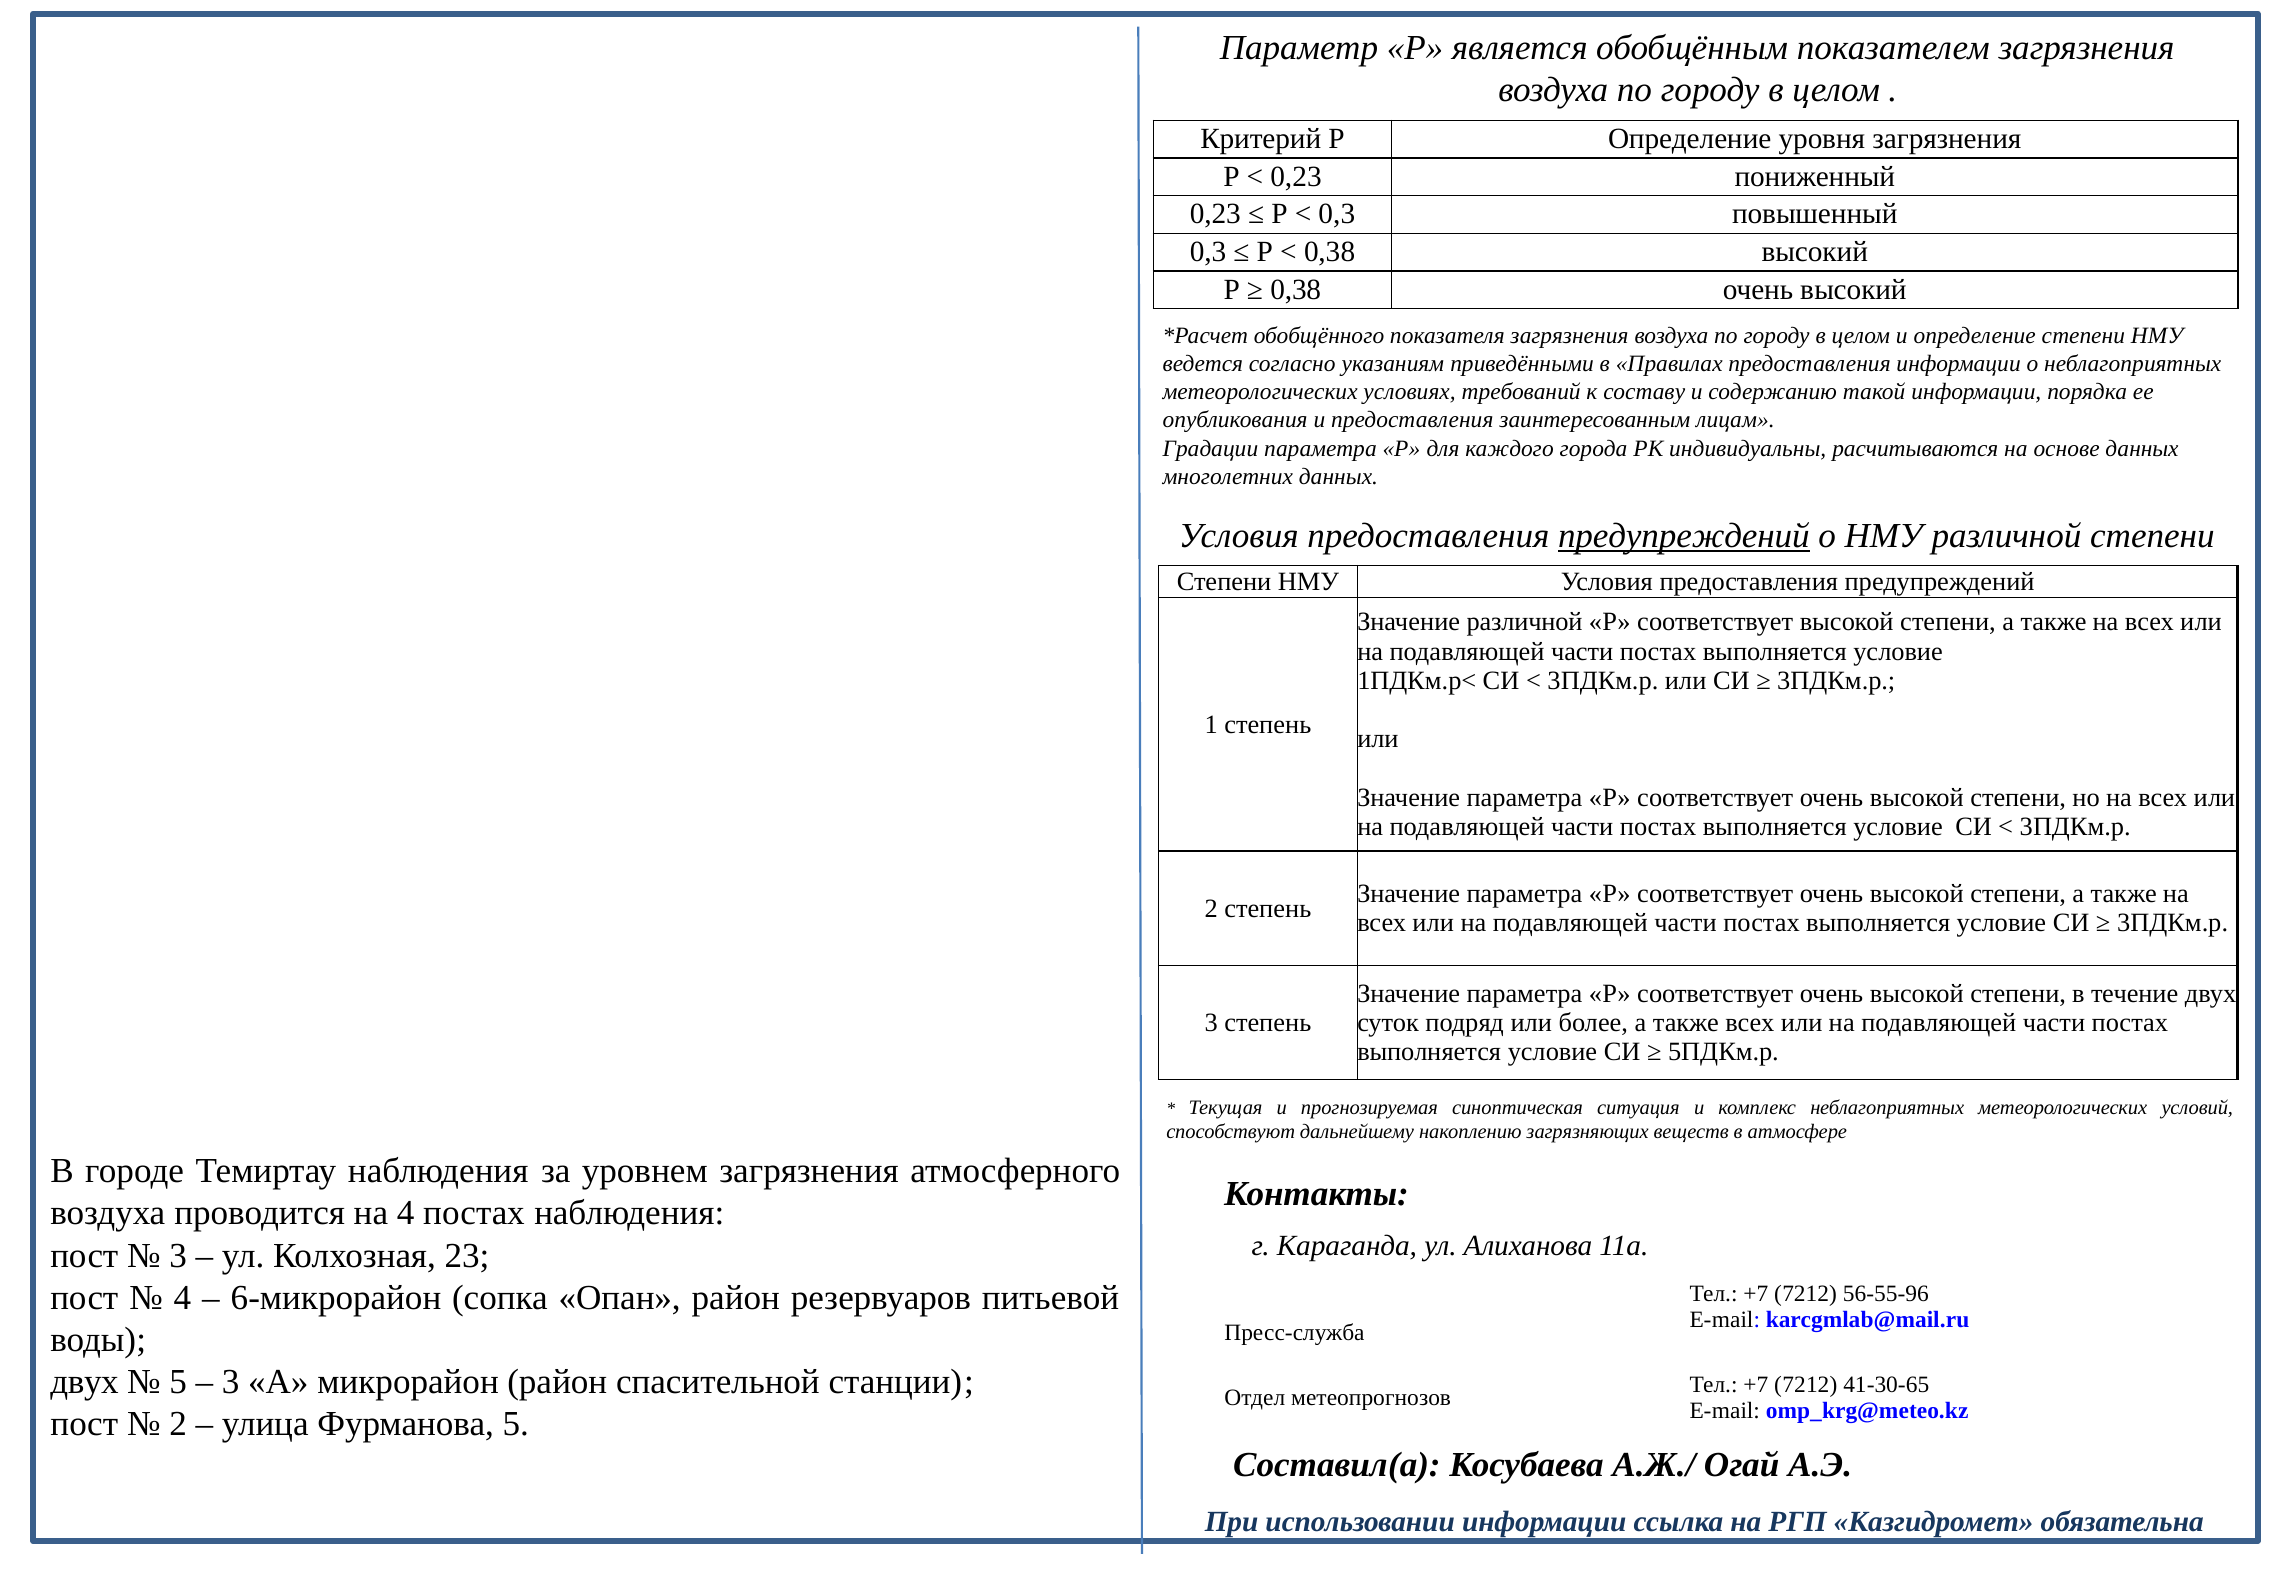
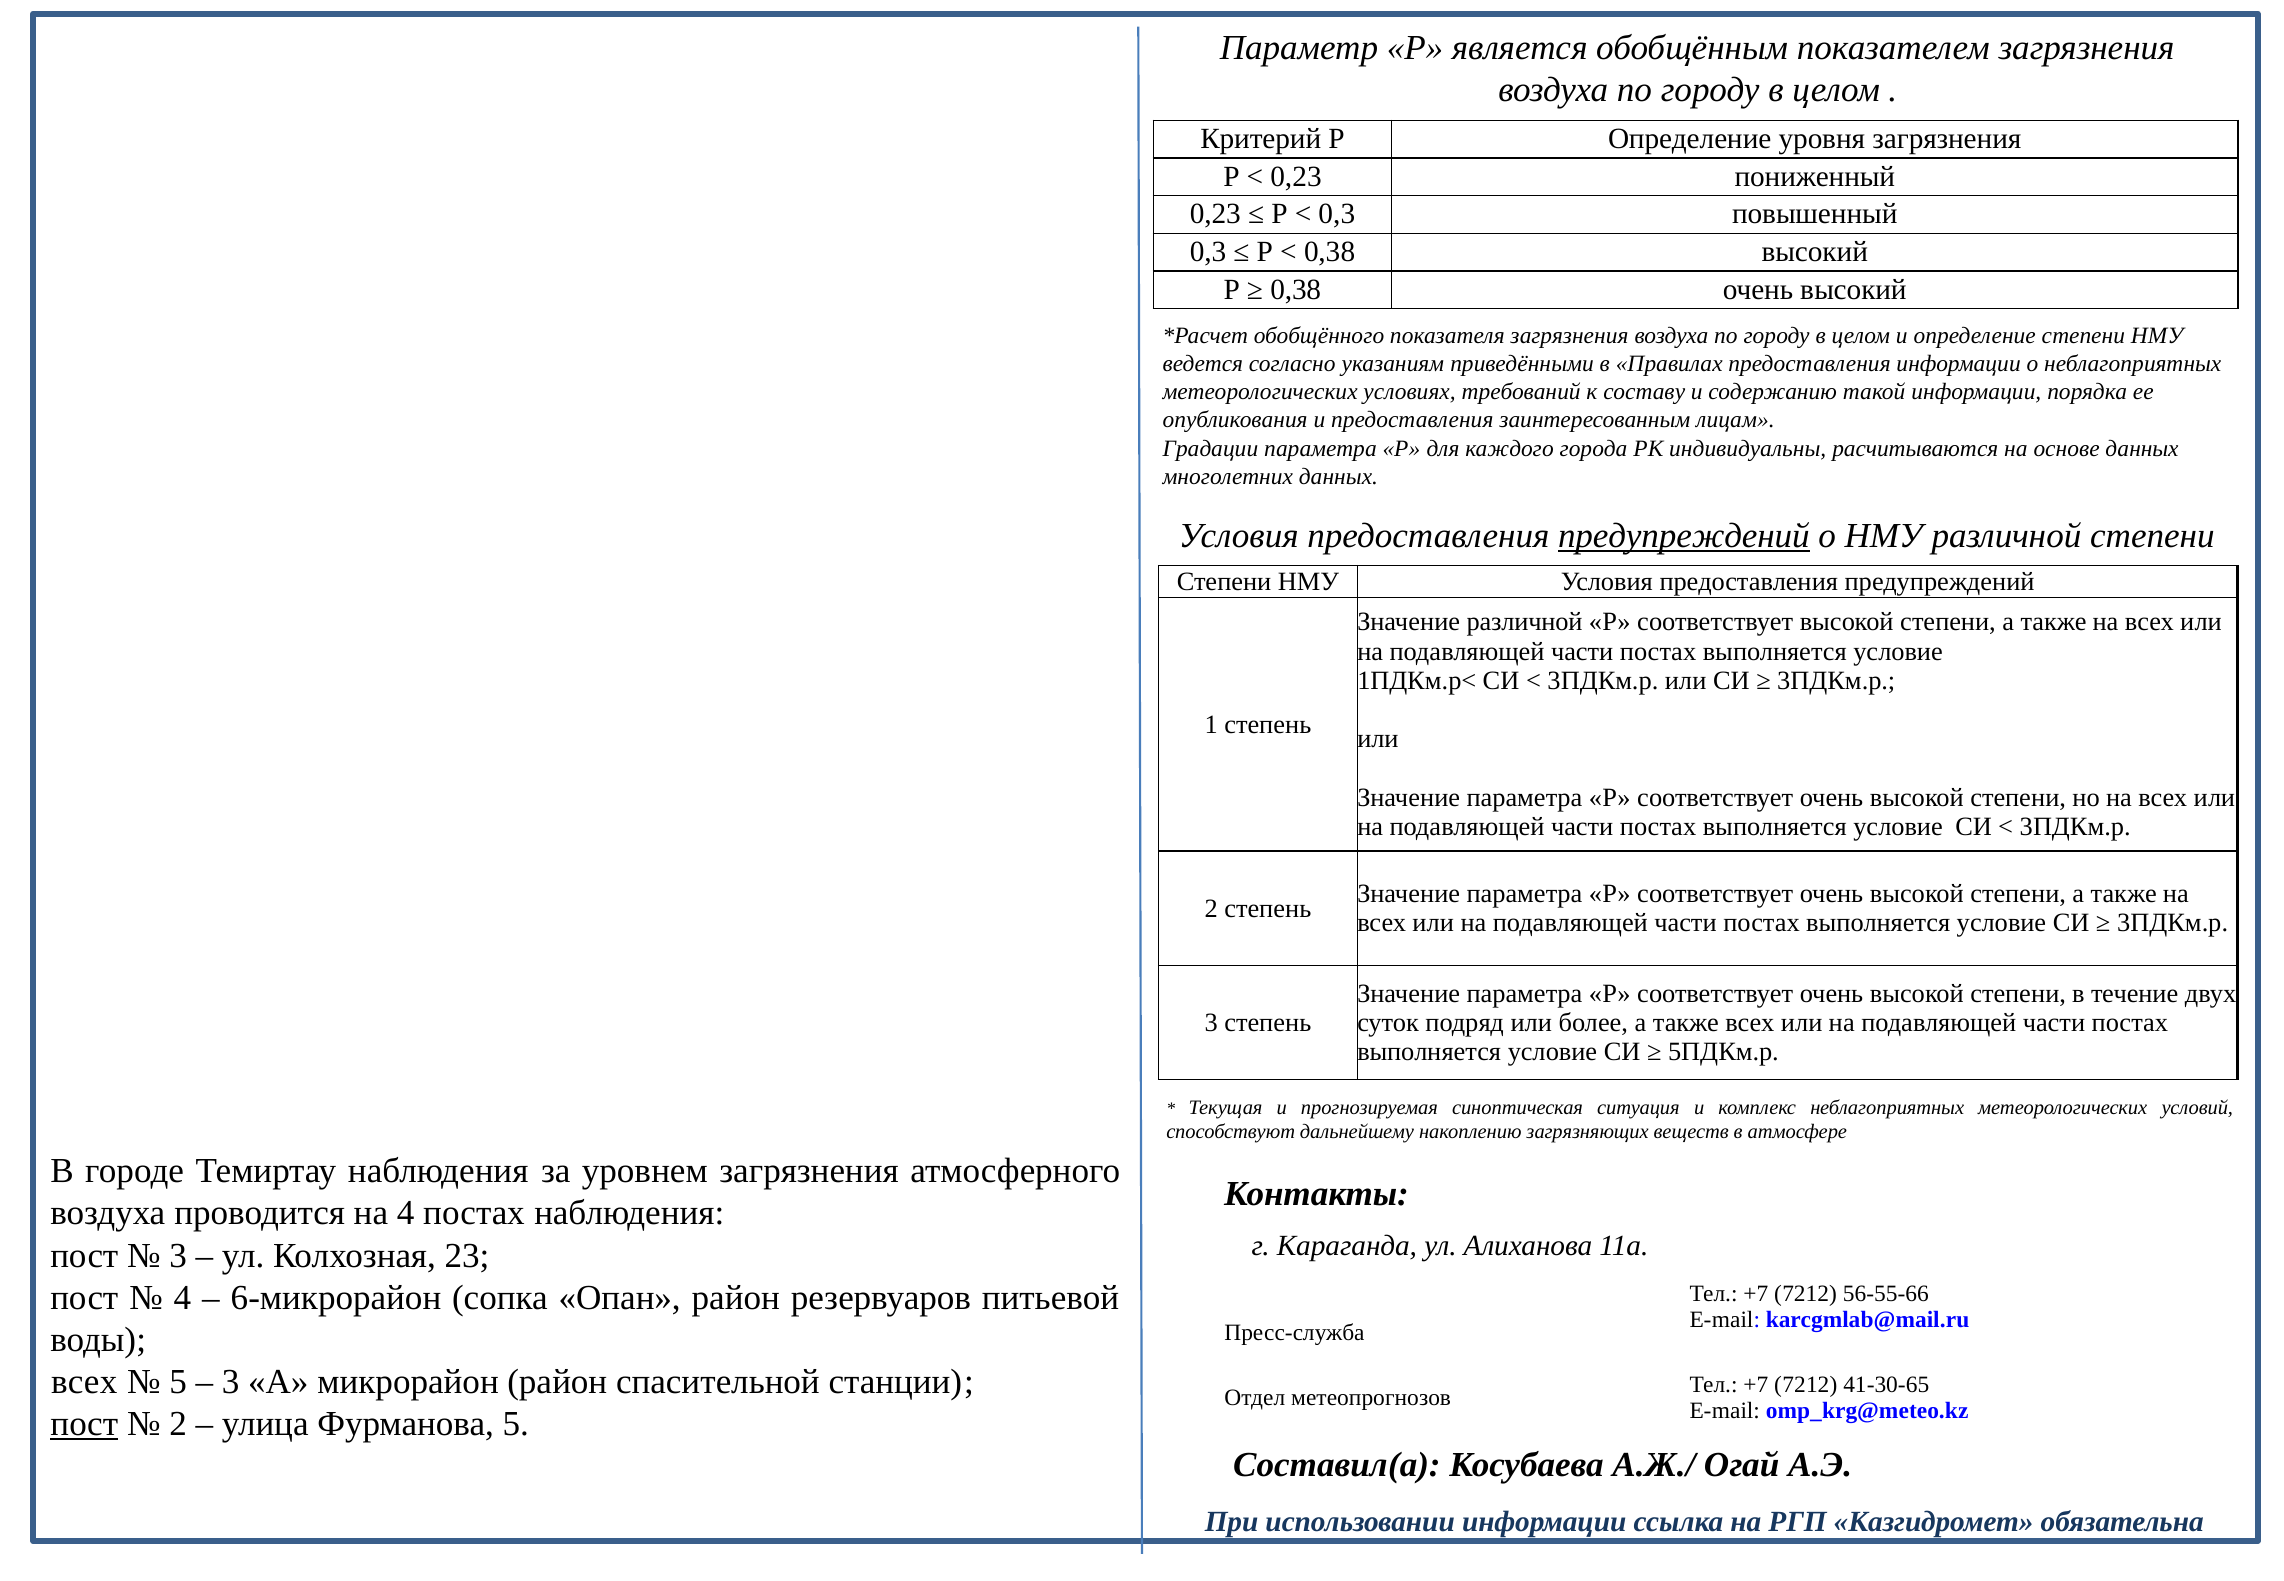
56-55-96: 56-55-96 -> 56-55-66
двух at (85, 1382): двух -> всех
пост at (84, 1424) underline: none -> present
